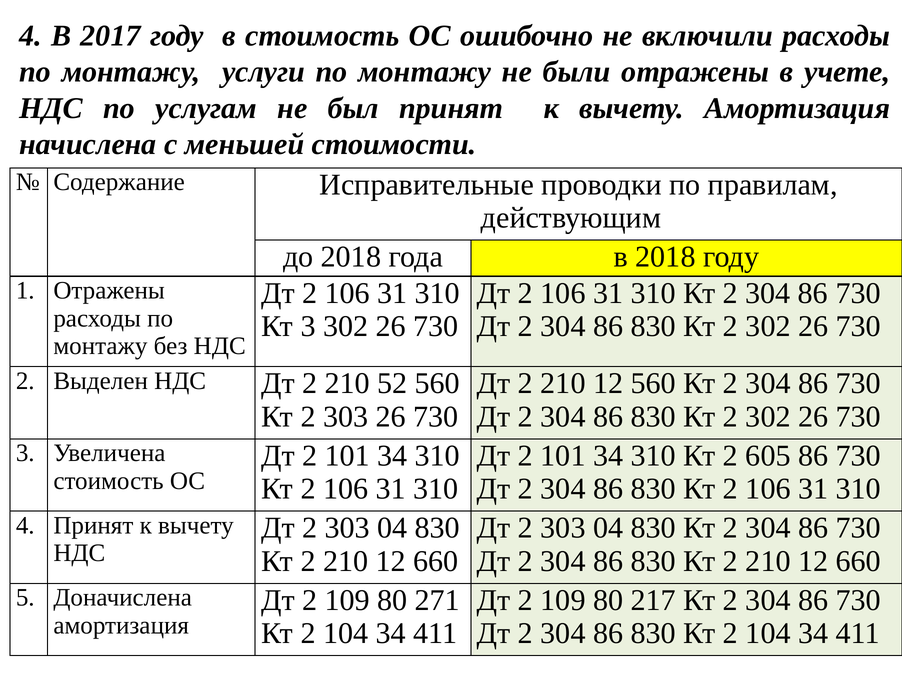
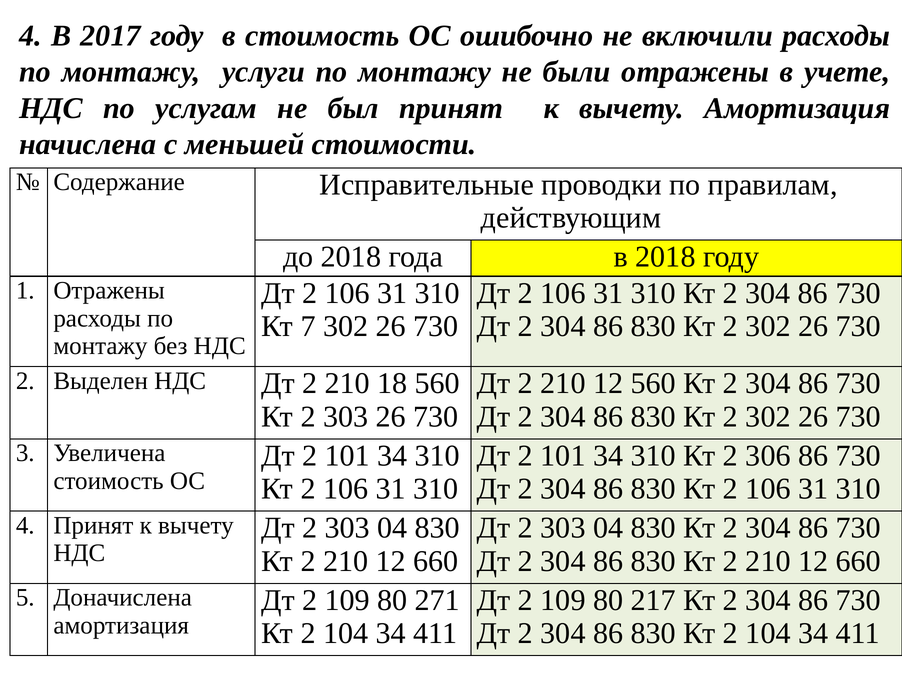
Кт 3: 3 -> 7
52: 52 -> 18
605: 605 -> 306
